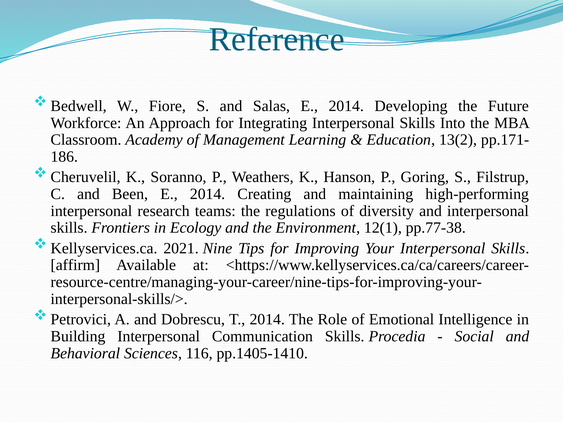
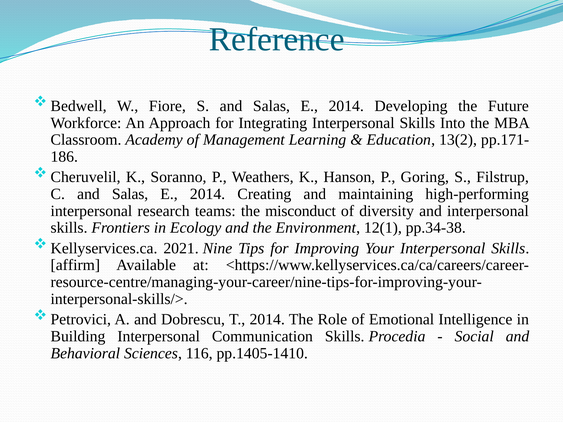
C and Been: Been -> Salas
regulations: regulations -> misconduct
pp.77-38: pp.77-38 -> pp.34-38
